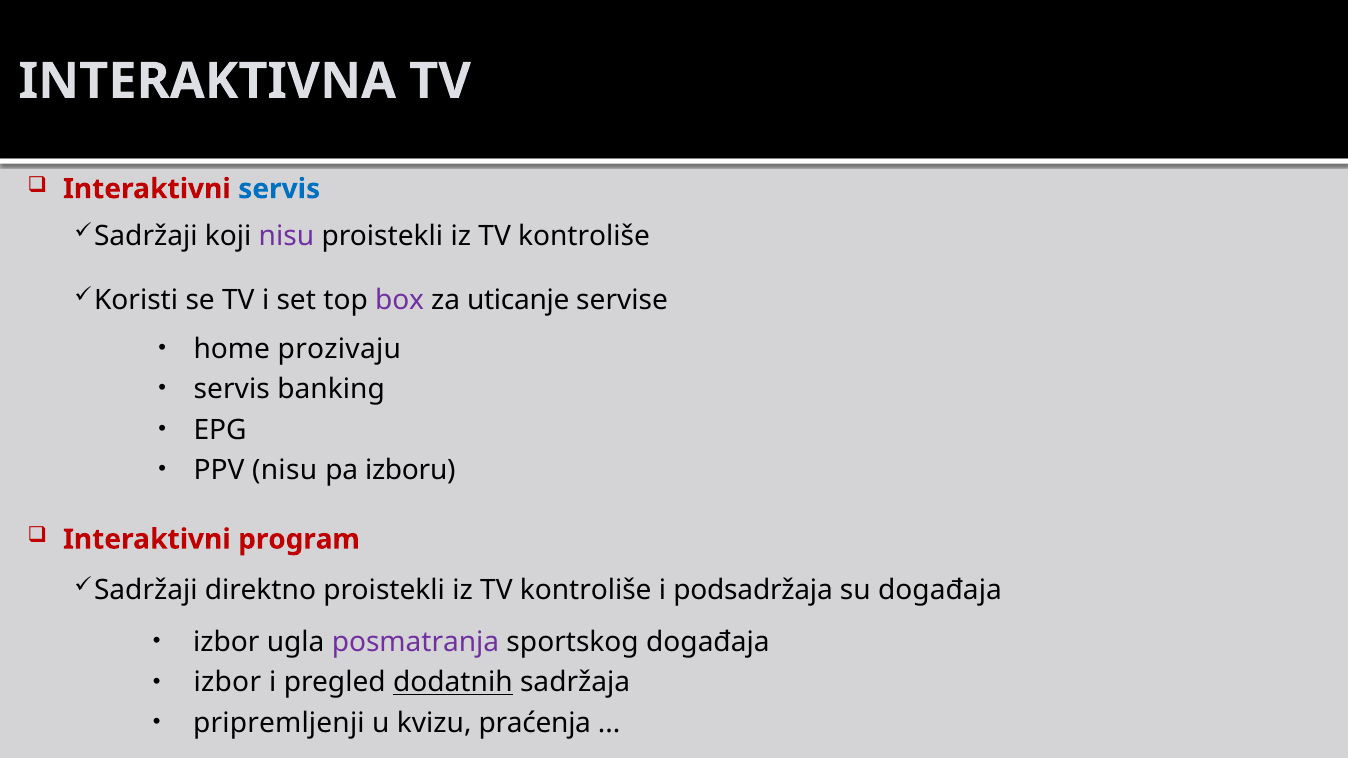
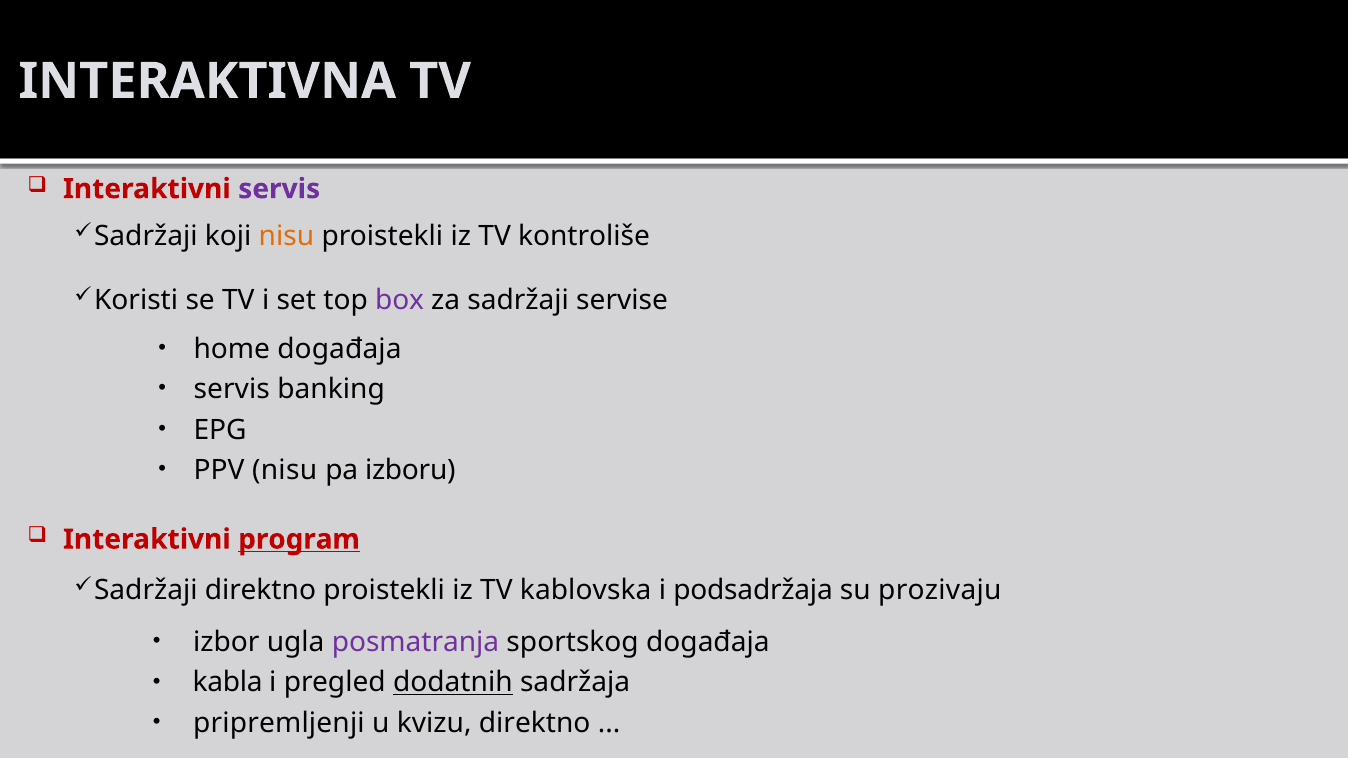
servis at (279, 189) colour: blue -> purple
nisu at (286, 236) colour: purple -> orange
za uticanje: uticanje -> sadržaji
home prozivaju: prozivaju -> događaja
program underline: none -> present
kontroliše at (586, 590): kontroliše -> kablovska
su događaja: događaja -> prozivaju
izbor at (227, 683): izbor -> kabla
kvizu praćenja: praćenja -> direktno
